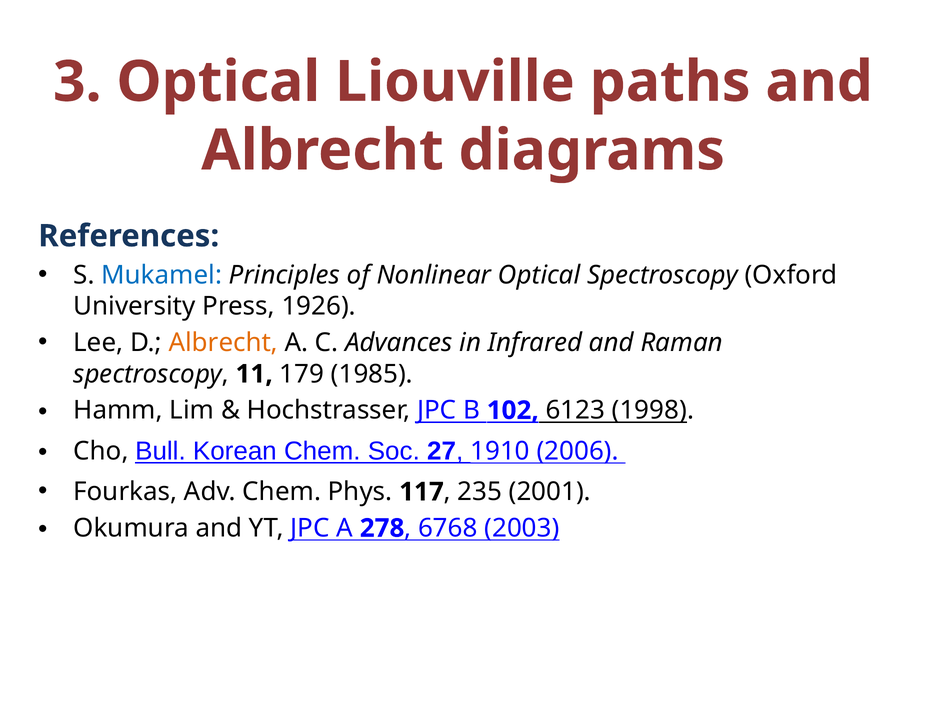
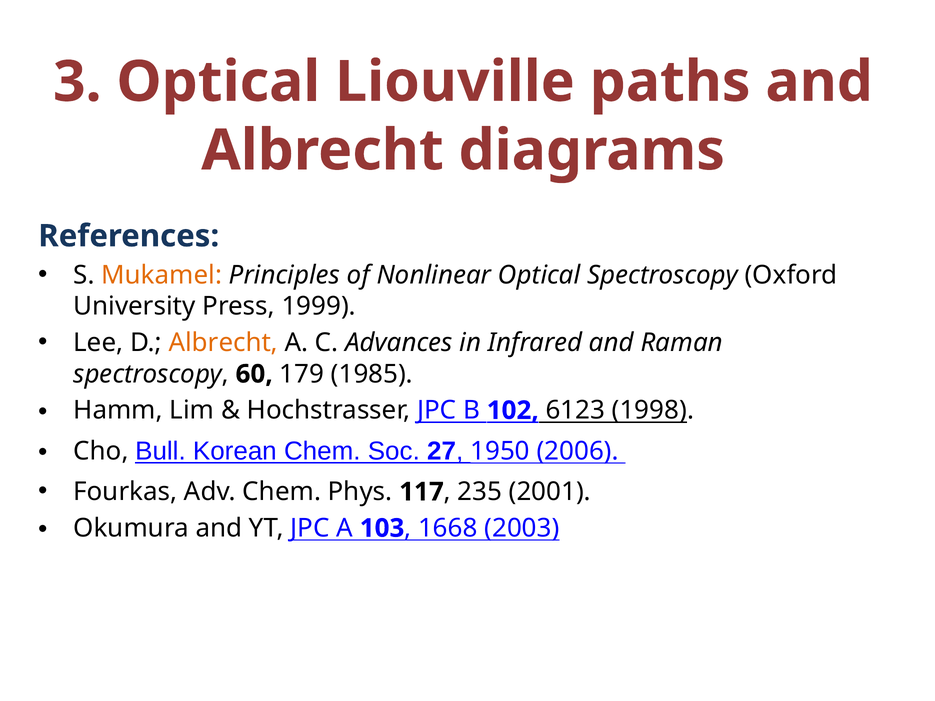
Mukamel colour: blue -> orange
1926: 1926 -> 1999
11: 11 -> 60
1910: 1910 -> 1950
278: 278 -> 103
6768: 6768 -> 1668
